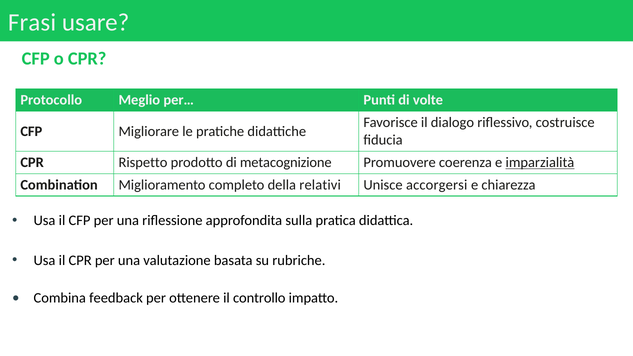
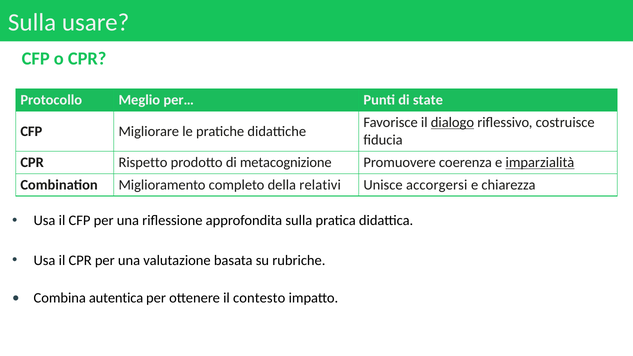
Frasi at (32, 23): Frasi -> Sulla
volte: volte -> state
dialogo underline: none -> present
feedback: feedback -> autentica
controllo: controllo -> contesto
